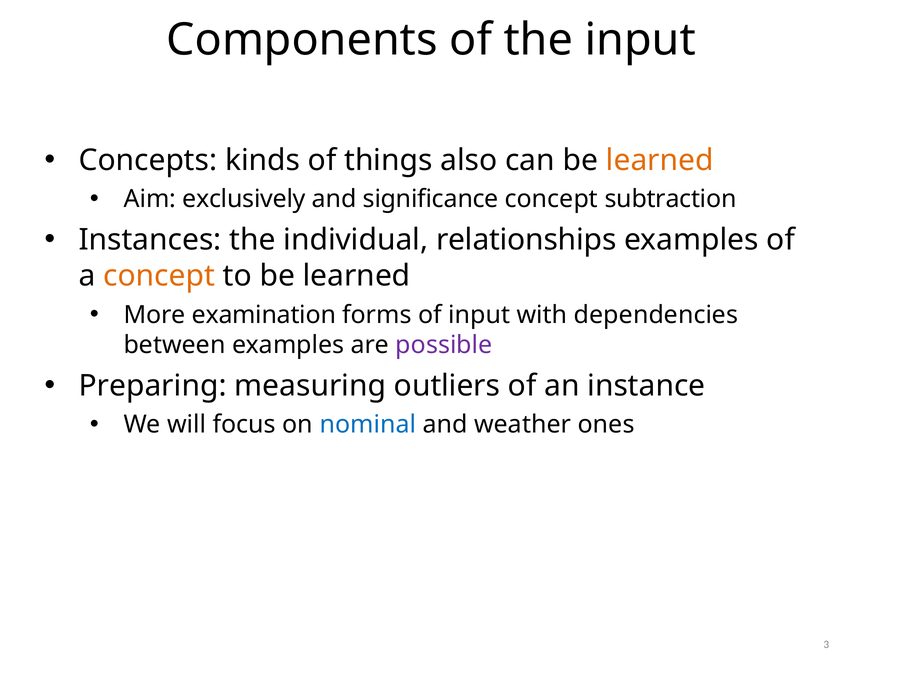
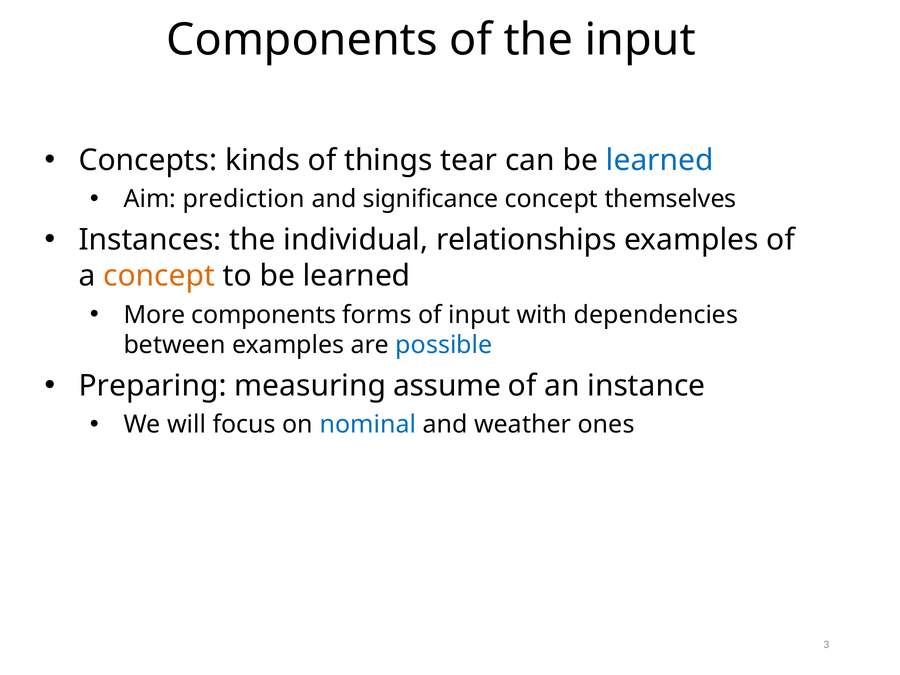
also: also -> tear
learned at (660, 160) colour: orange -> blue
exclusively: exclusively -> prediction
subtraction: subtraction -> themselves
More examination: examination -> components
possible colour: purple -> blue
outliers: outliers -> assume
